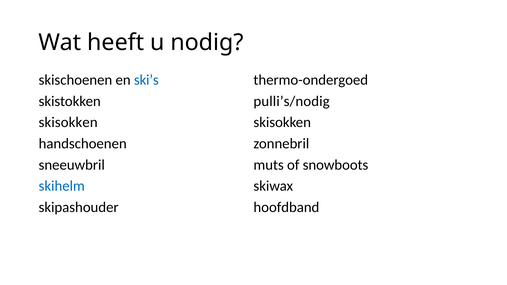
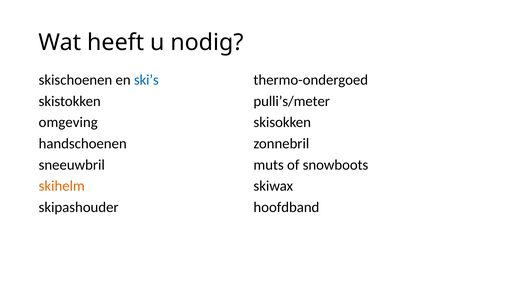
pulli’s/nodig: pulli’s/nodig -> pulli’s/meter
skisokken at (68, 123): skisokken -> omgeving
skihelm colour: blue -> orange
